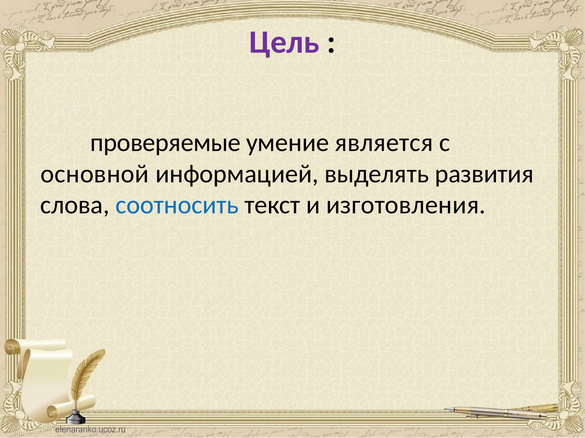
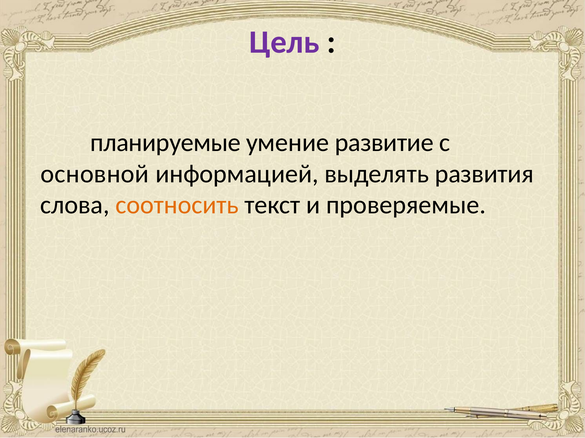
проверяемые: проверяемые -> планируемые
является: является -> развитие
соотносить colour: blue -> orange
изготовления: изготовления -> проверяемые
